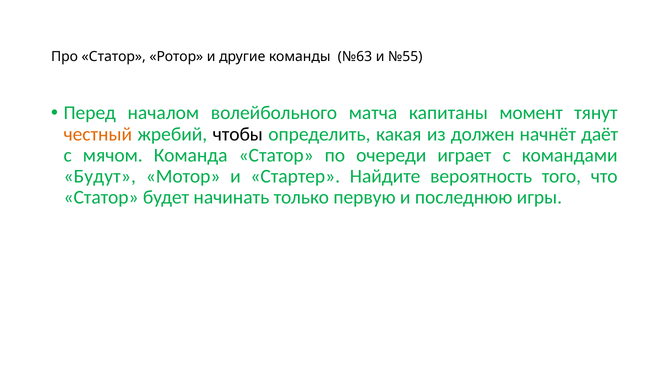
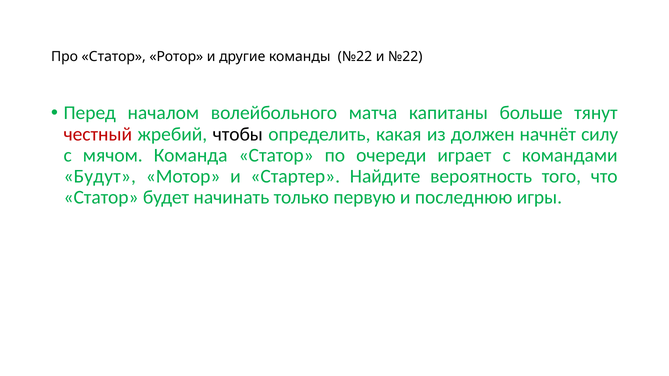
команды №63: №63 -> №22
и №55: №55 -> №22
момент: момент -> больше
честный colour: orange -> red
даёт: даёт -> силу
